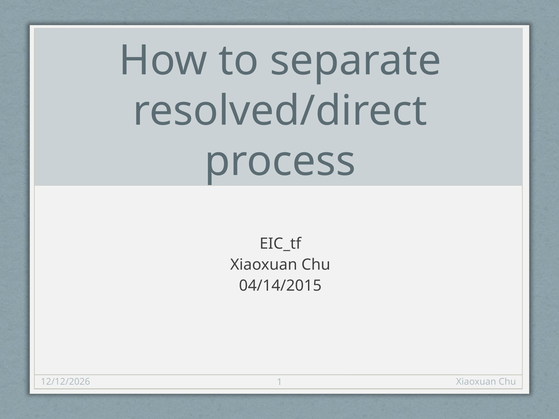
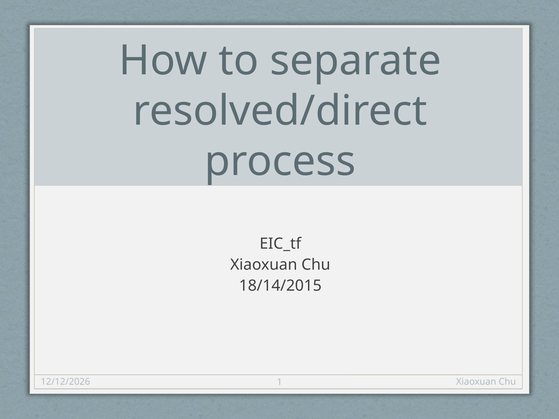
04/14/2015: 04/14/2015 -> 18/14/2015
